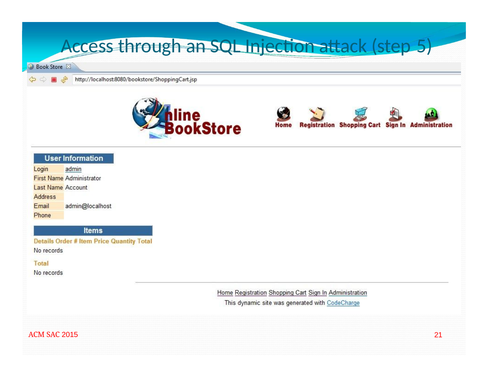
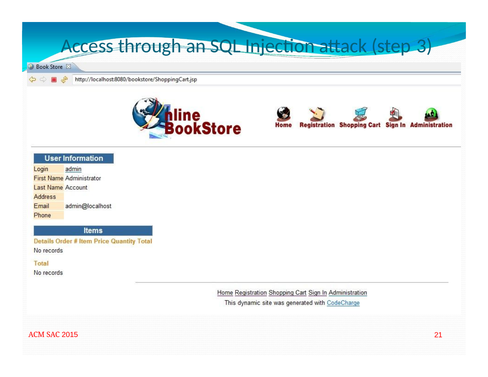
5: 5 -> 3
